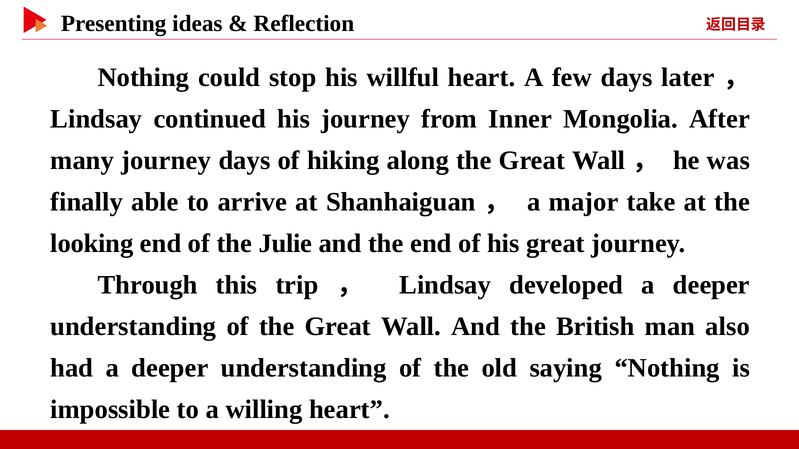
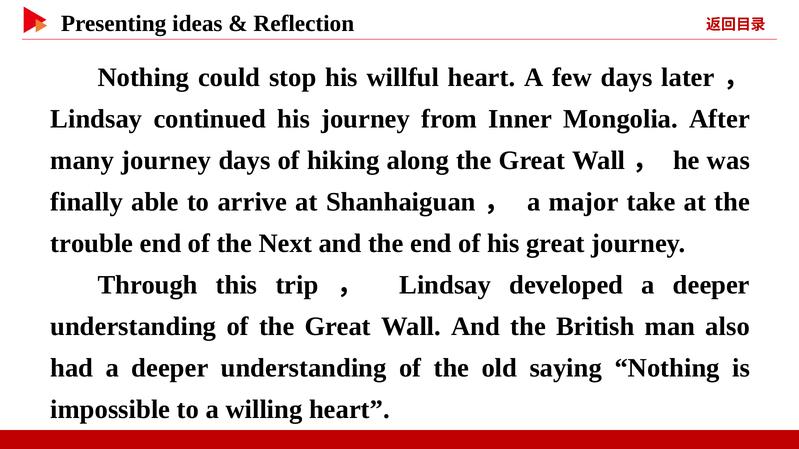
looking: looking -> trouble
Julie: Julie -> Next
